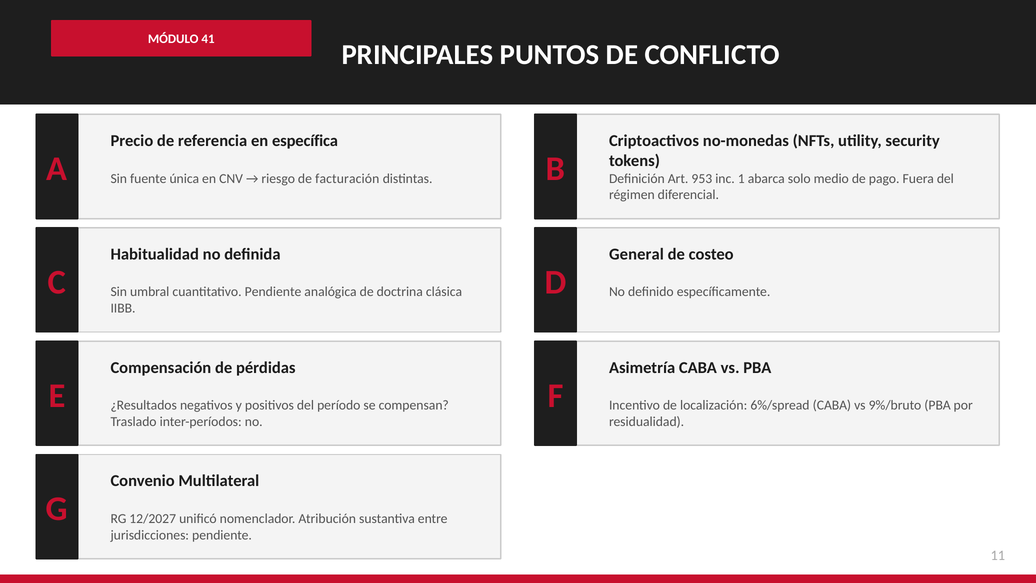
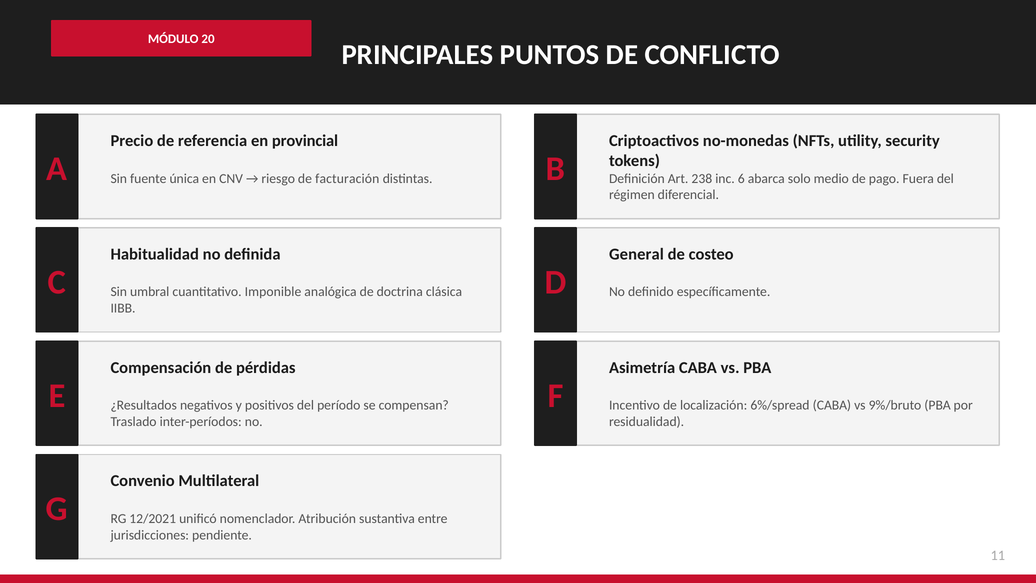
41: 41 -> 20
específica: específica -> provincial
953: 953 -> 238
1: 1 -> 6
cuantitativo Pendiente: Pendiente -> Imponible
12/2027: 12/2027 -> 12/2021
